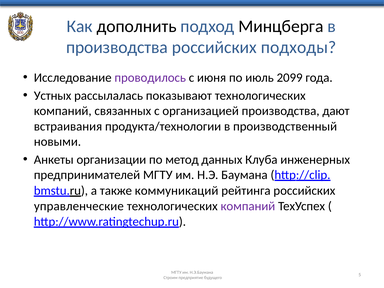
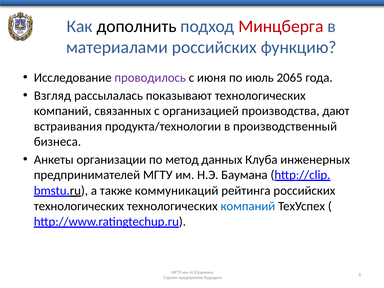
Минцберга colour: black -> red
производства at (117, 47): производства -> материалами
подходы: подходы -> функцию
2099: 2099 -> 2065
Устных: Устных -> Взгляд
новыми: новыми -> бизнеса
управленческие at (79, 206): управленческие -> технологических
компаний at (248, 206) colour: purple -> blue
